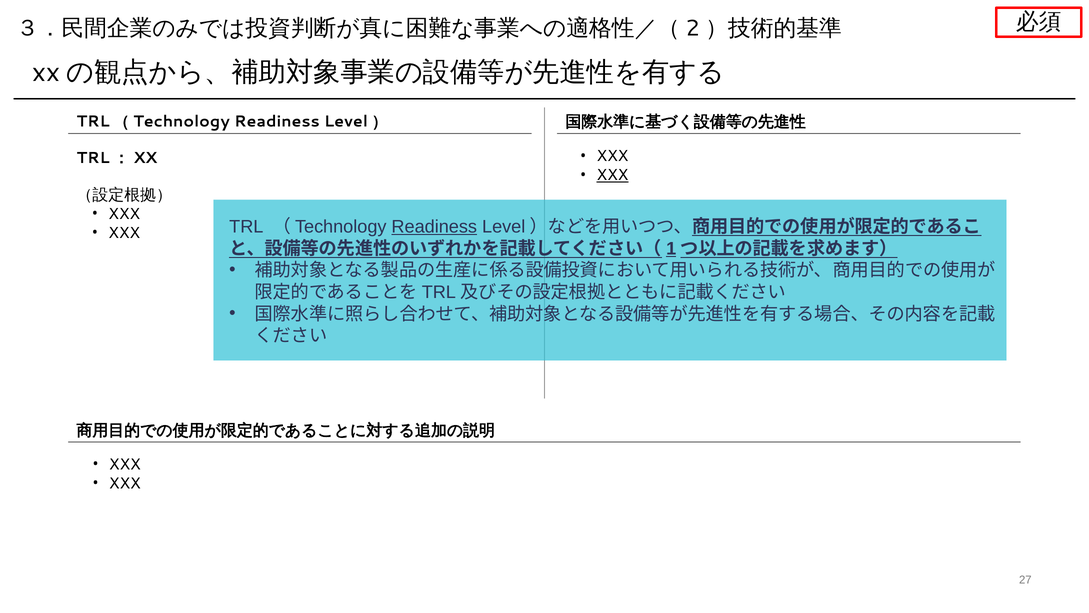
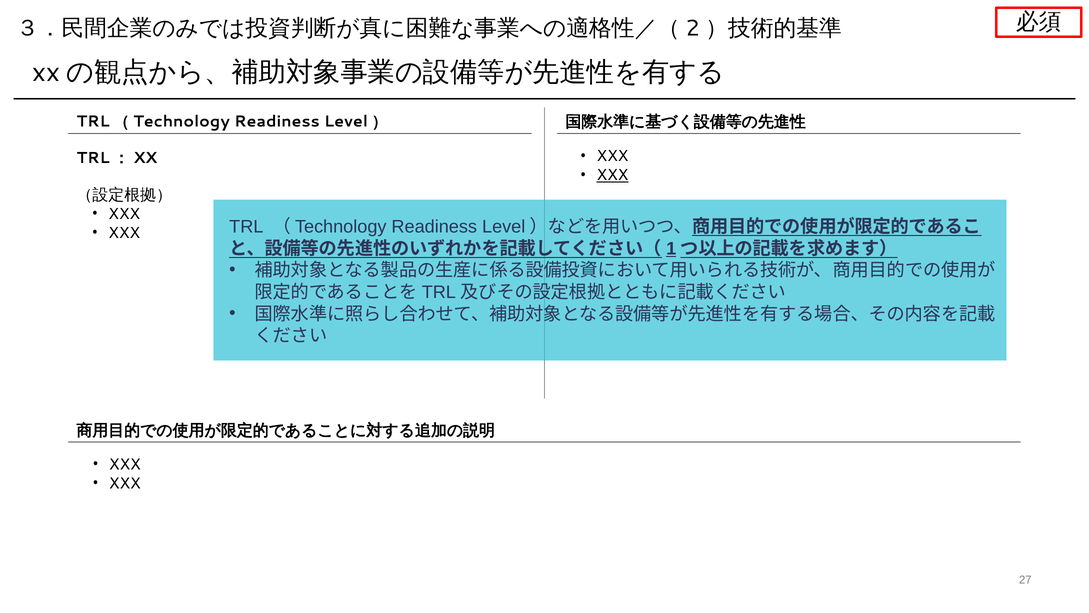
Readiness at (434, 227) underline: present -> none
